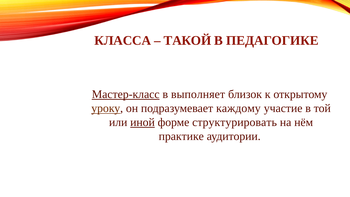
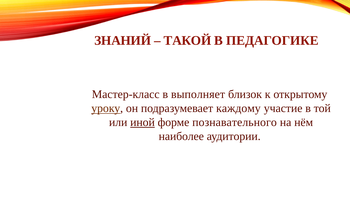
КЛАССА: КЛАССА -> ЗНАНИЙ
Мастер-класс underline: present -> none
структурировать: структурировать -> познавательного
практике: практике -> наиболее
